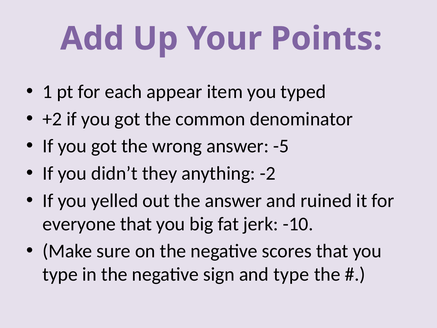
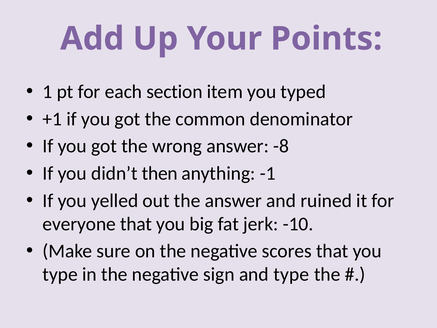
appear: appear -> section
+2: +2 -> +1
-5: -5 -> -8
they: they -> then
-2: -2 -> -1
